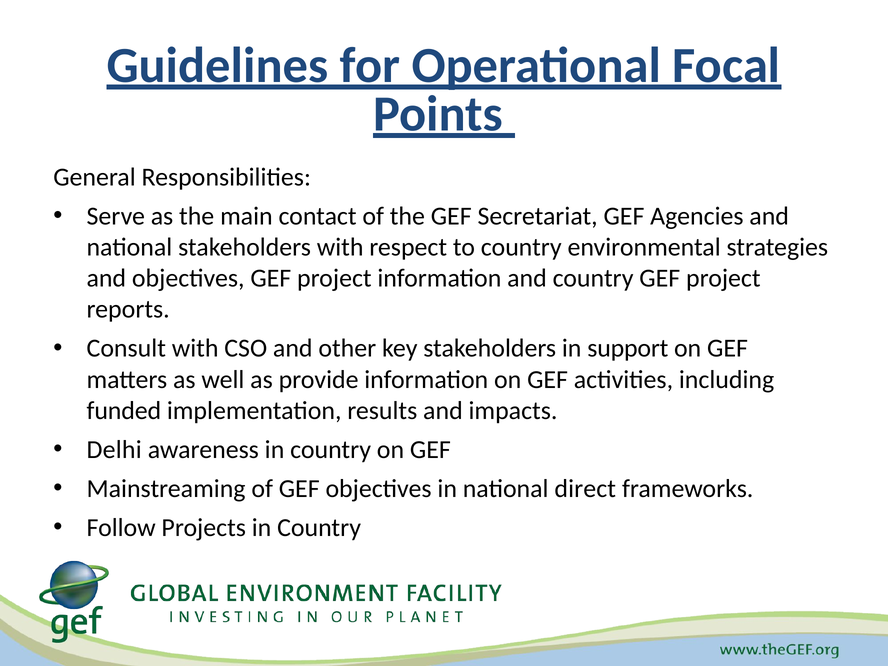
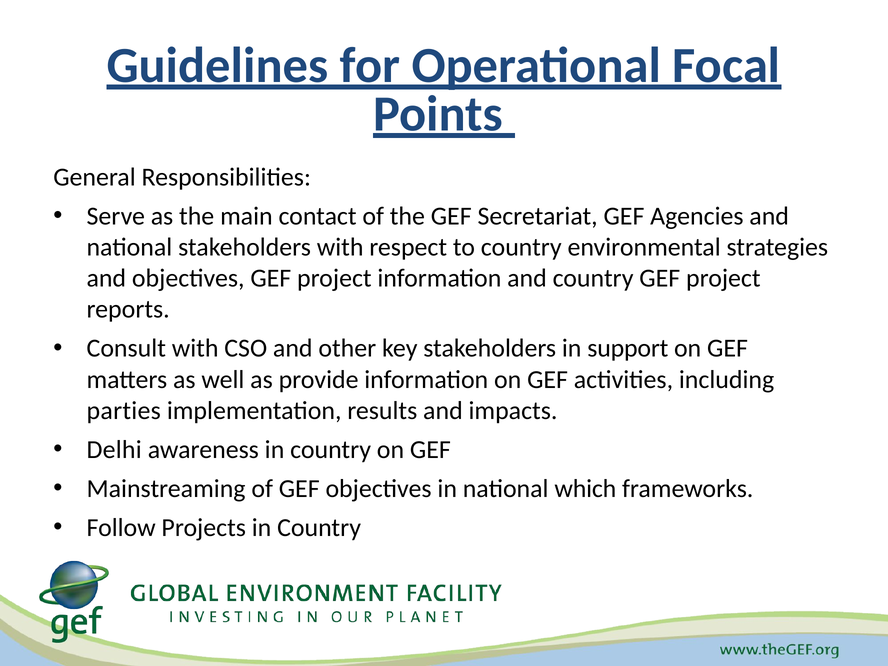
funded: funded -> parties
direct: direct -> which
